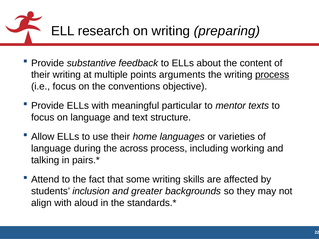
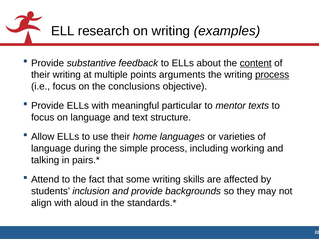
preparing: preparing -> examples
content underline: none -> present
conventions: conventions -> conclusions
across: across -> simple
and greater: greater -> provide
